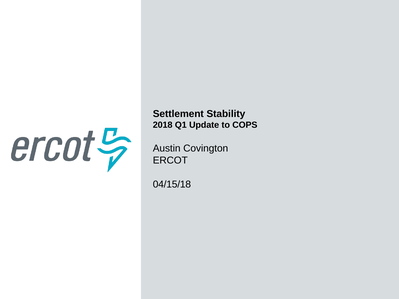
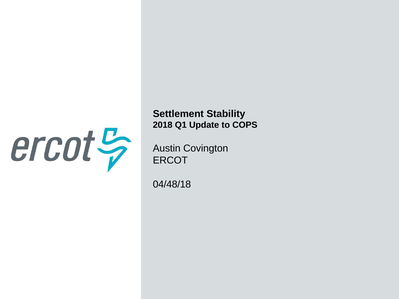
04/15/18: 04/15/18 -> 04/48/18
